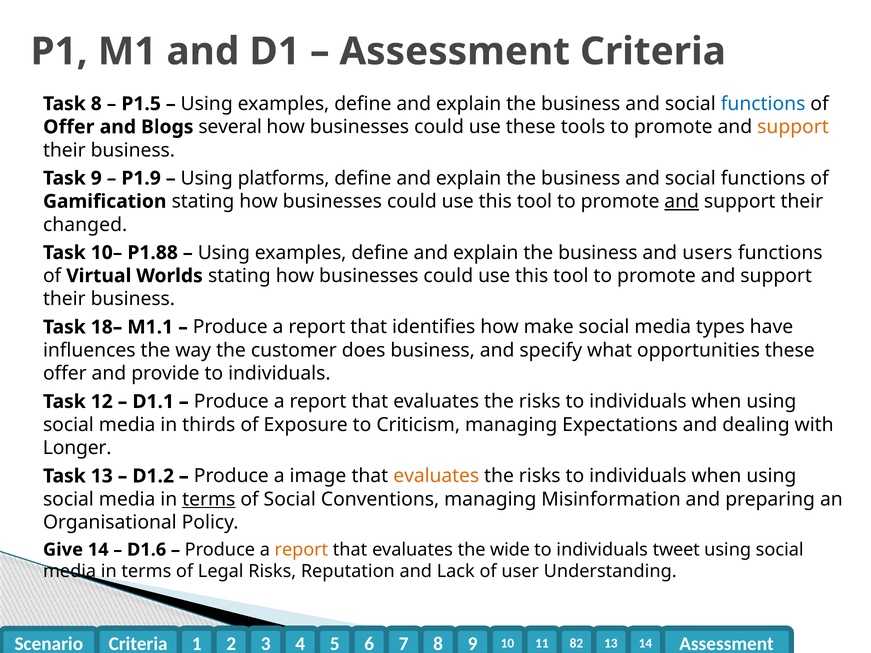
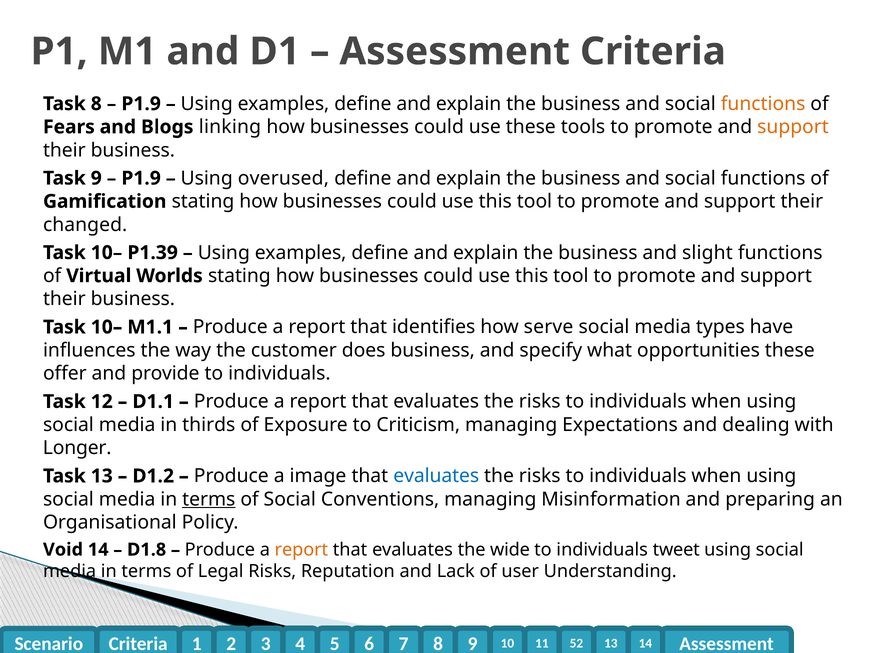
P1.5 at (141, 104): P1.5 -> P1.9
functions at (763, 104) colour: blue -> orange
Offer at (69, 127): Offer -> Fears
several: several -> linking
platforms: platforms -> overused
and at (682, 201) underline: present -> none
P1.88: P1.88 -> P1.39
users: users -> slight
18– at (107, 327): 18– -> 10–
make: make -> serve
evaluates at (436, 476) colour: orange -> blue
Give: Give -> Void
D1.6: D1.6 -> D1.8
82: 82 -> 52
